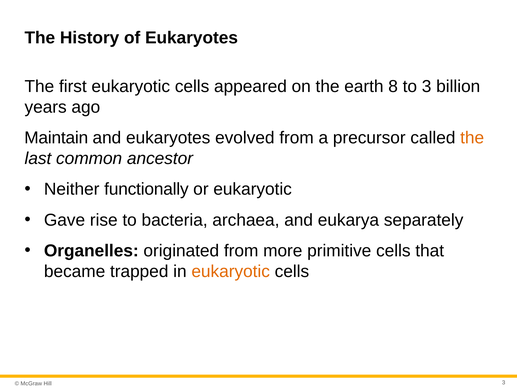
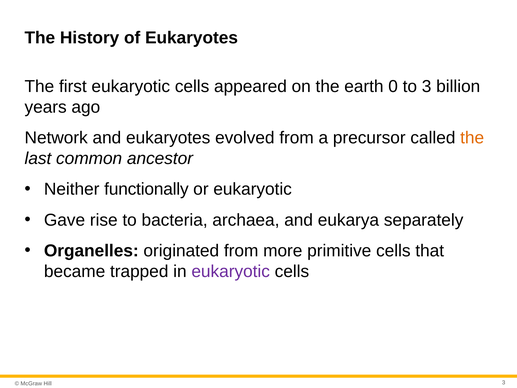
8: 8 -> 0
Maintain: Maintain -> Network
eukaryotic at (231, 271) colour: orange -> purple
